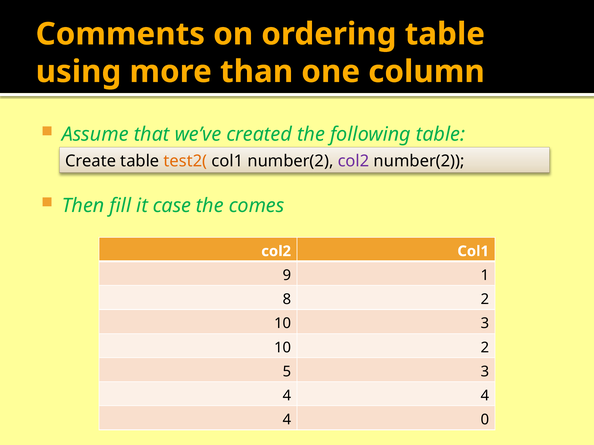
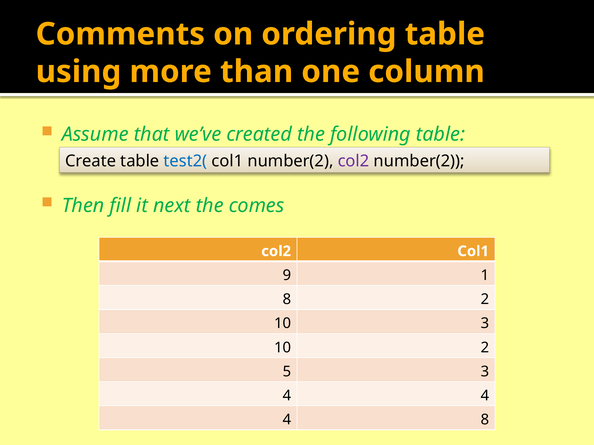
test2( colour: orange -> blue
case: case -> next
4 0: 0 -> 8
